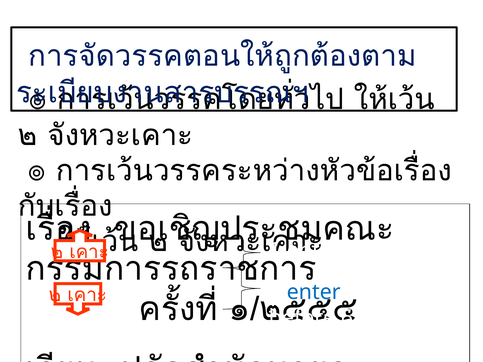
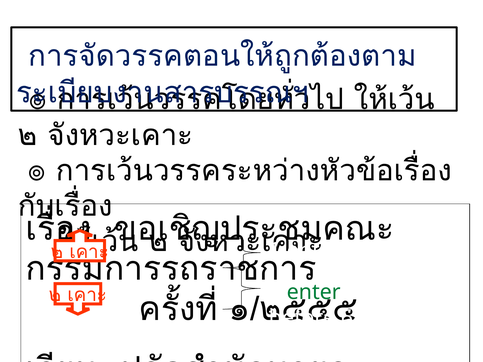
enter at (314, 292) colour: blue -> green
